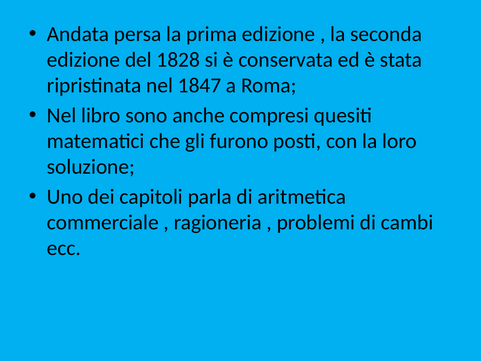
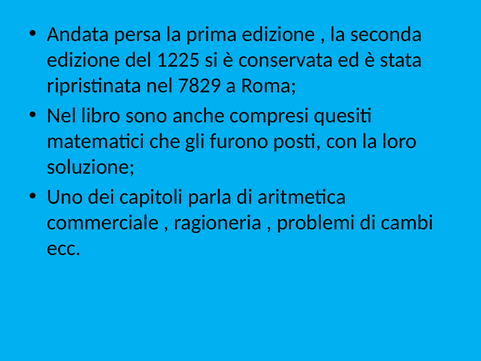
1828: 1828 -> 1225
1847: 1847 -> 7829
